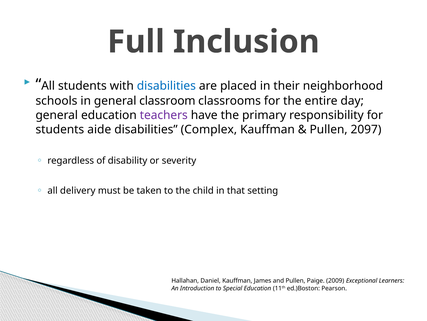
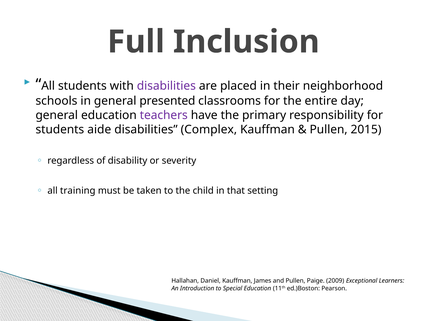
disabilities at (166, 86) colour: blue -> purple
classroom: classroom -> presented
2097: 2097 -> 2015
delivery: delivery -> training
